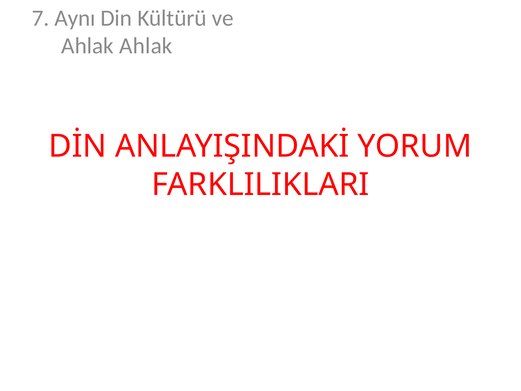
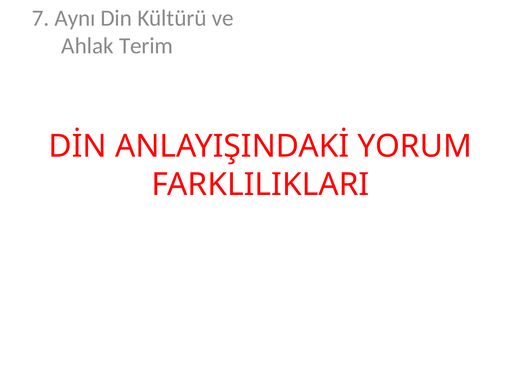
Ahlak Ahlak: Ahlak -> Terim
